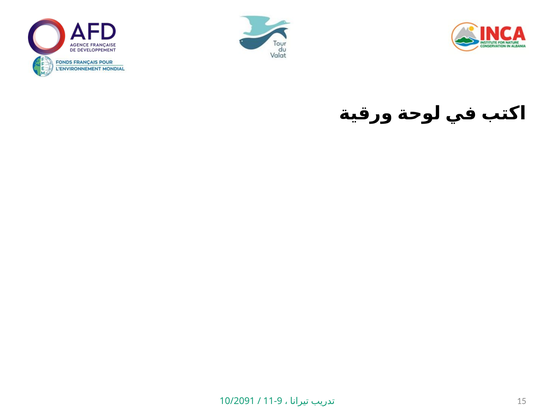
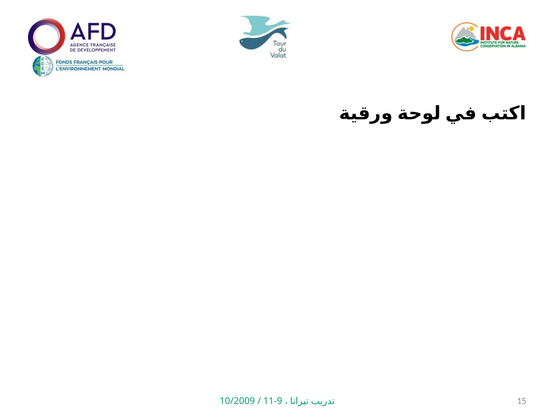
10/2091: 10/2091 -> 10/2009
